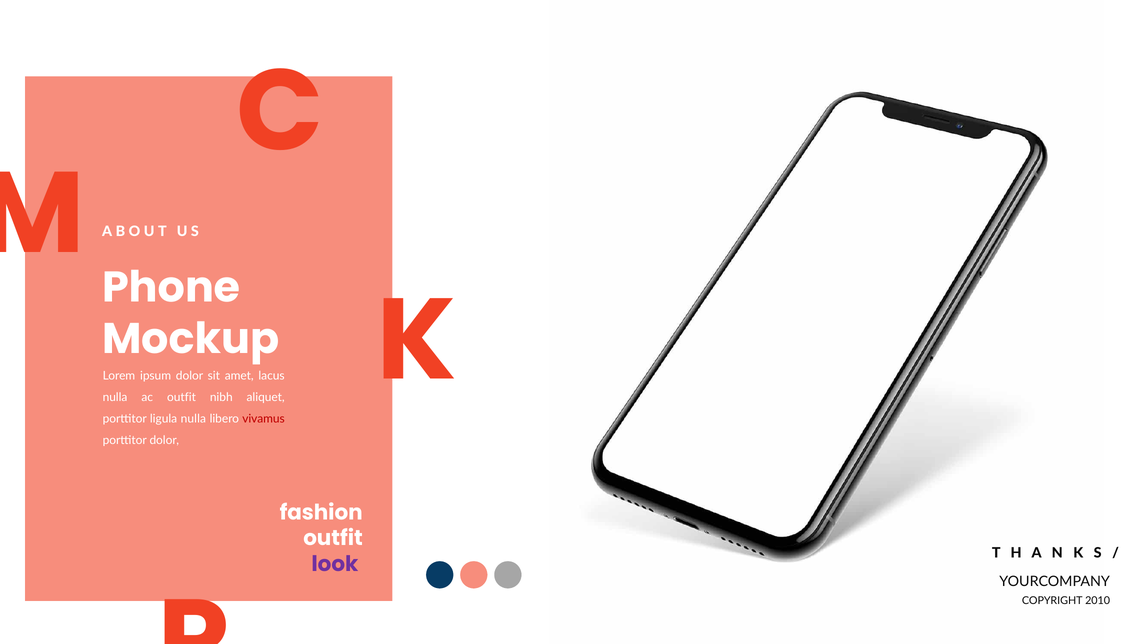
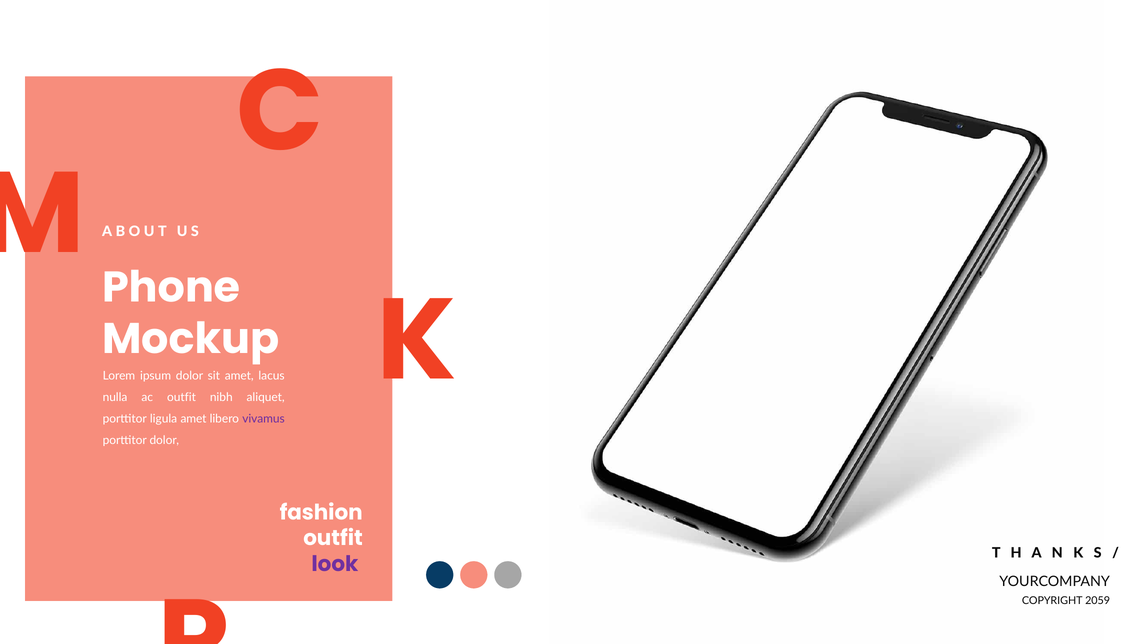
ligula nulla: nulla -> amet
vivamus colour: red -> purple
2010: 2010 -> 2059
